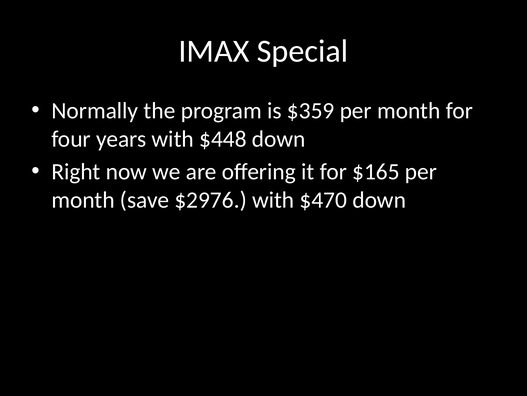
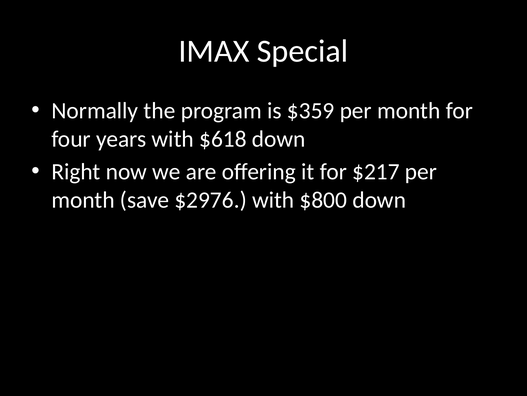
$448: $448 -> $618
$165: $165 -> $217
$470: $470 -> $800
